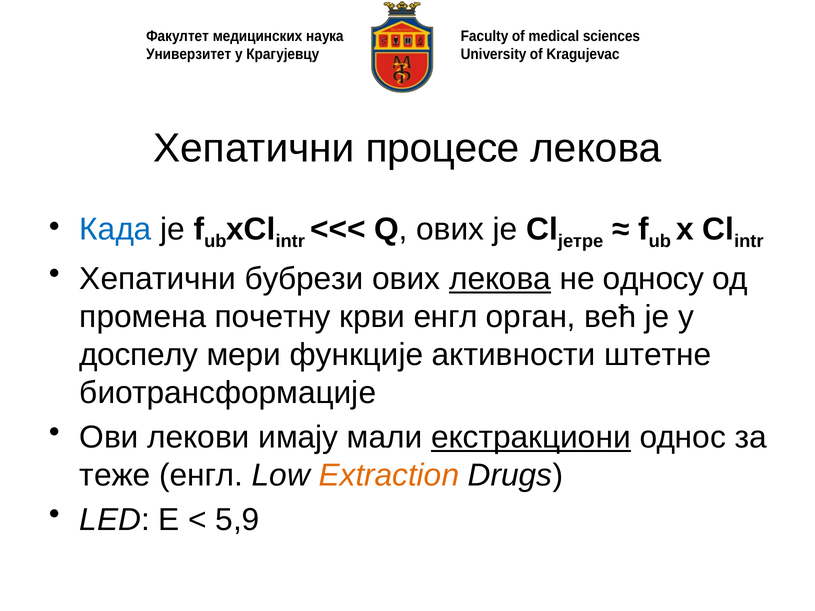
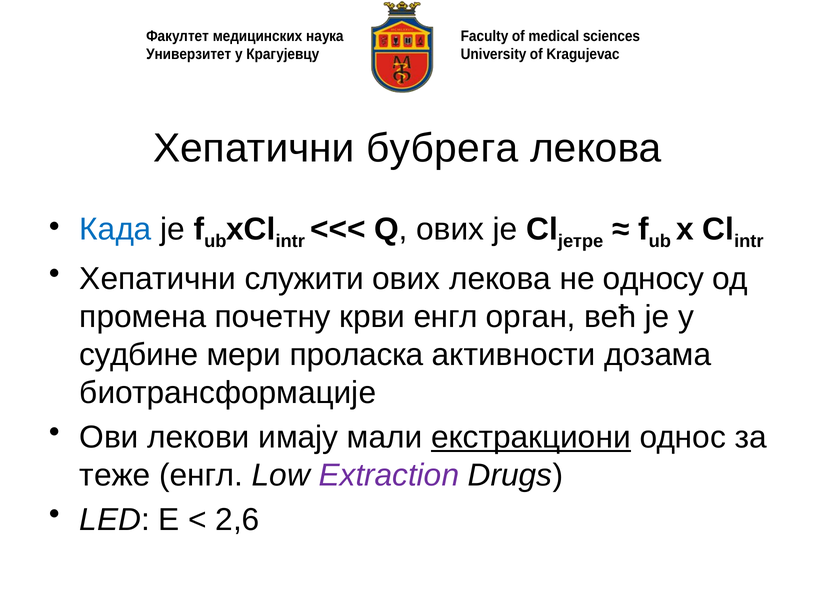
процесе: процесе -> бубрега
бубрези: бубрези -> служити
лекова at (500, 279) underline: present -> none
доспелу: доспелу -> судбине
функције: функције -> проласка
штетне: штетне -> дозама
Extraction colour: orange -> purple
5,9: 5,9 -> 2,6
